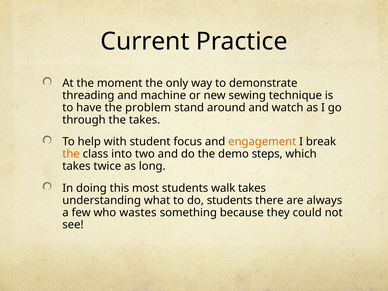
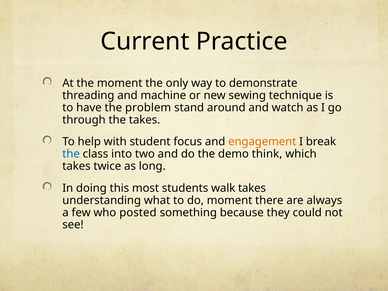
the at (71, 154) colour: orange -> blue
steps: steps -> think
do students: students -> moment
wastes: wastes -> posted
